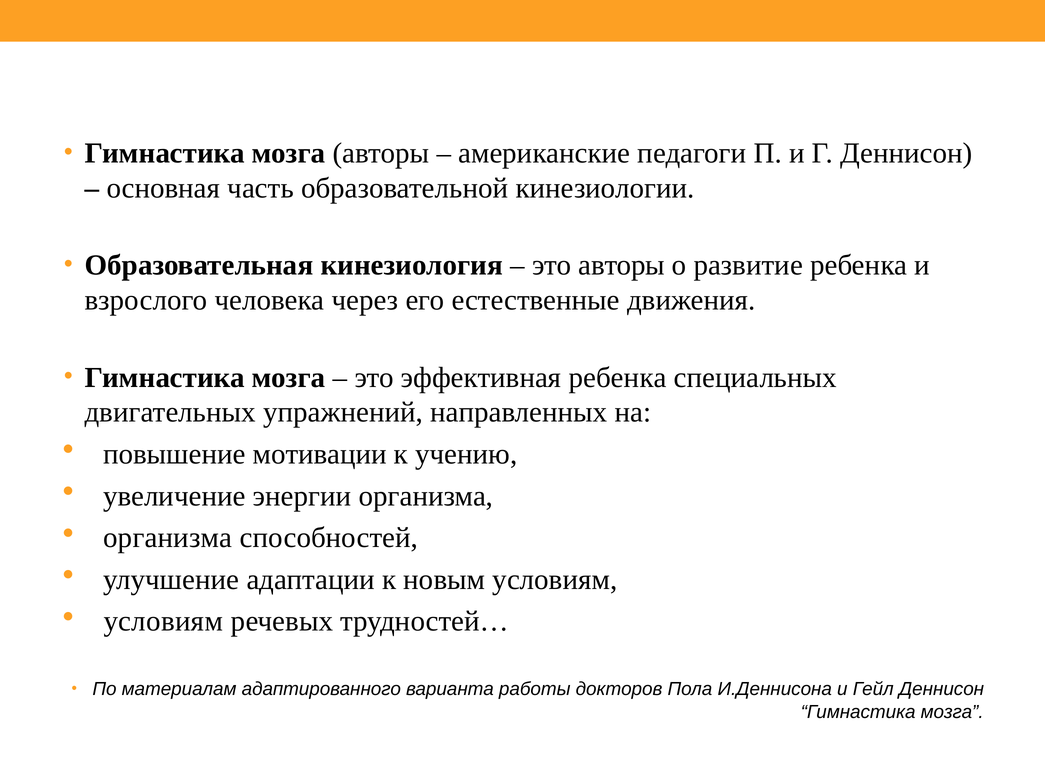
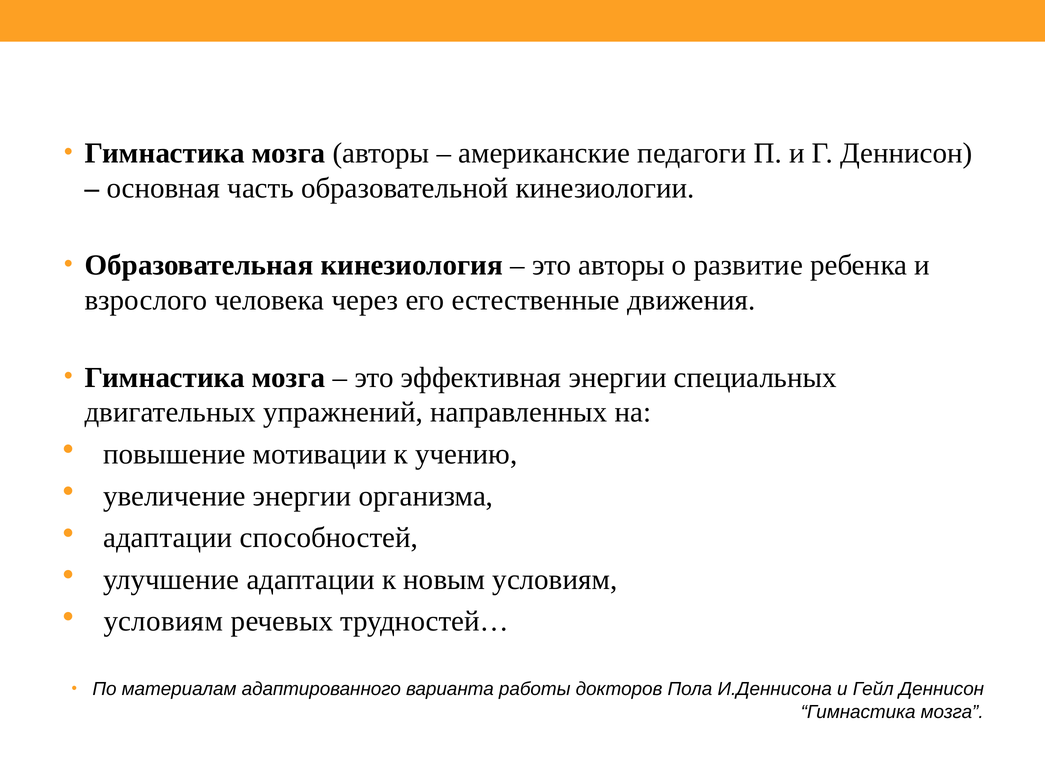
эффективная ребенка: ребенка -> энергии
организма at (168, 538): организма -> адаптации
